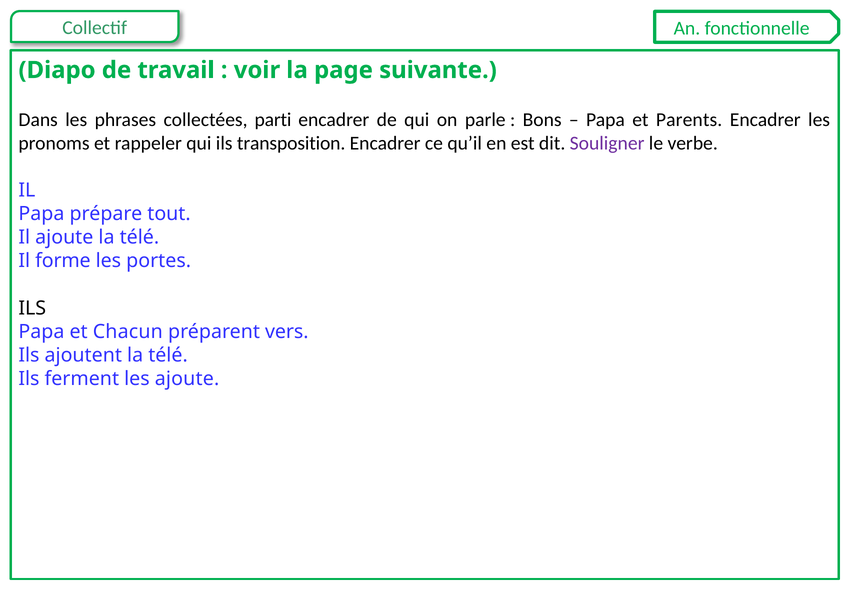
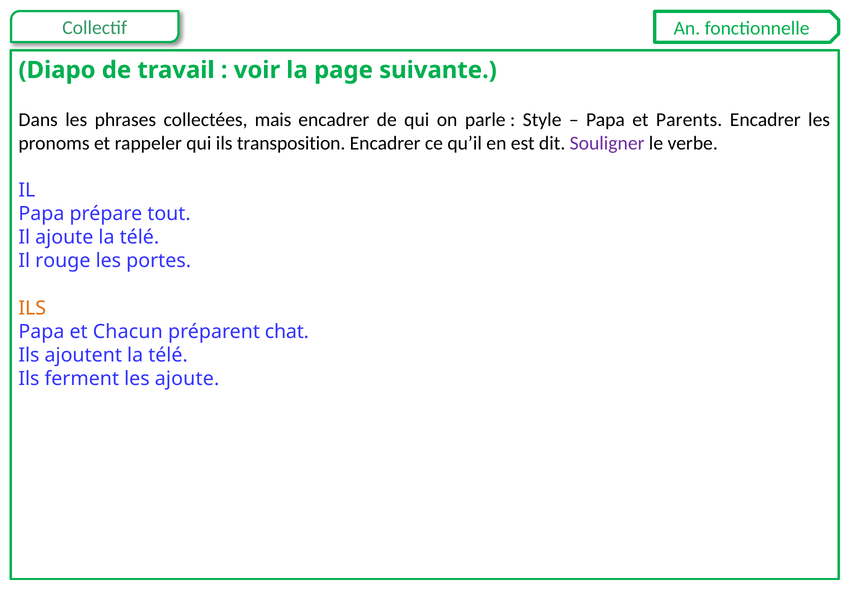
parti: parti -> mais
Bons: Bons -> Style
forme: forme -> rouge
ILS at (32, 308) colour: black -> orange
vers: vers -> chat
